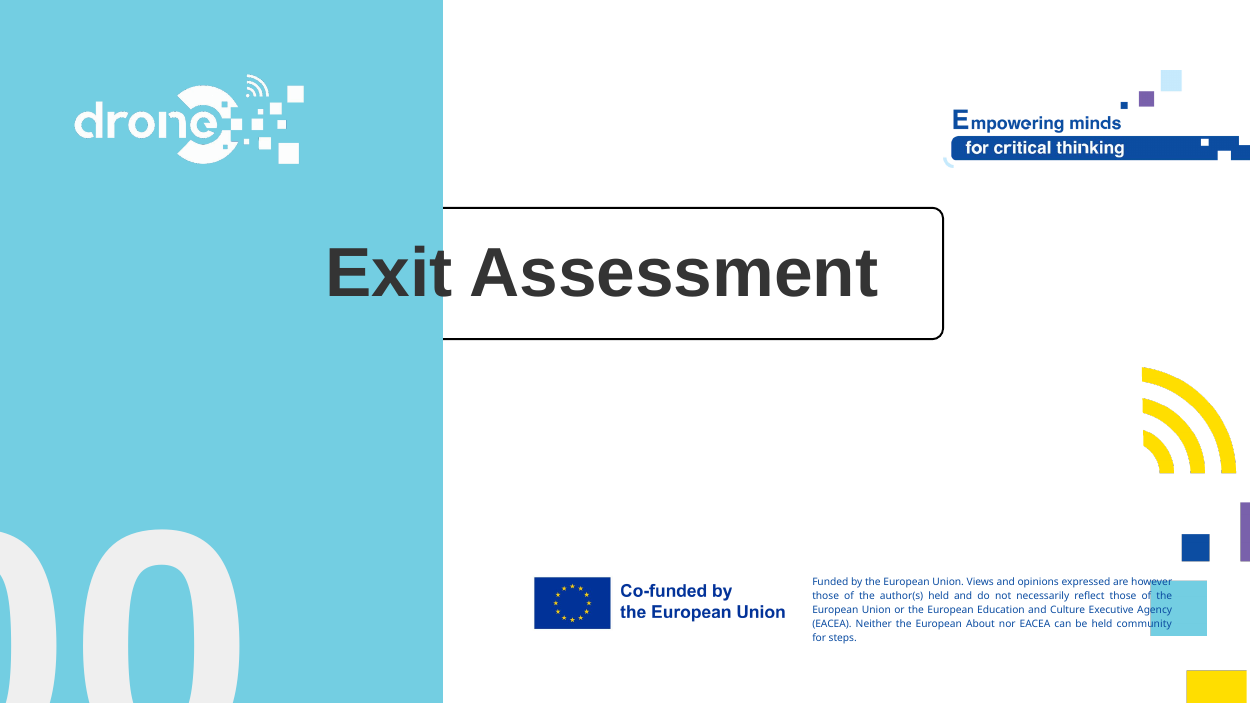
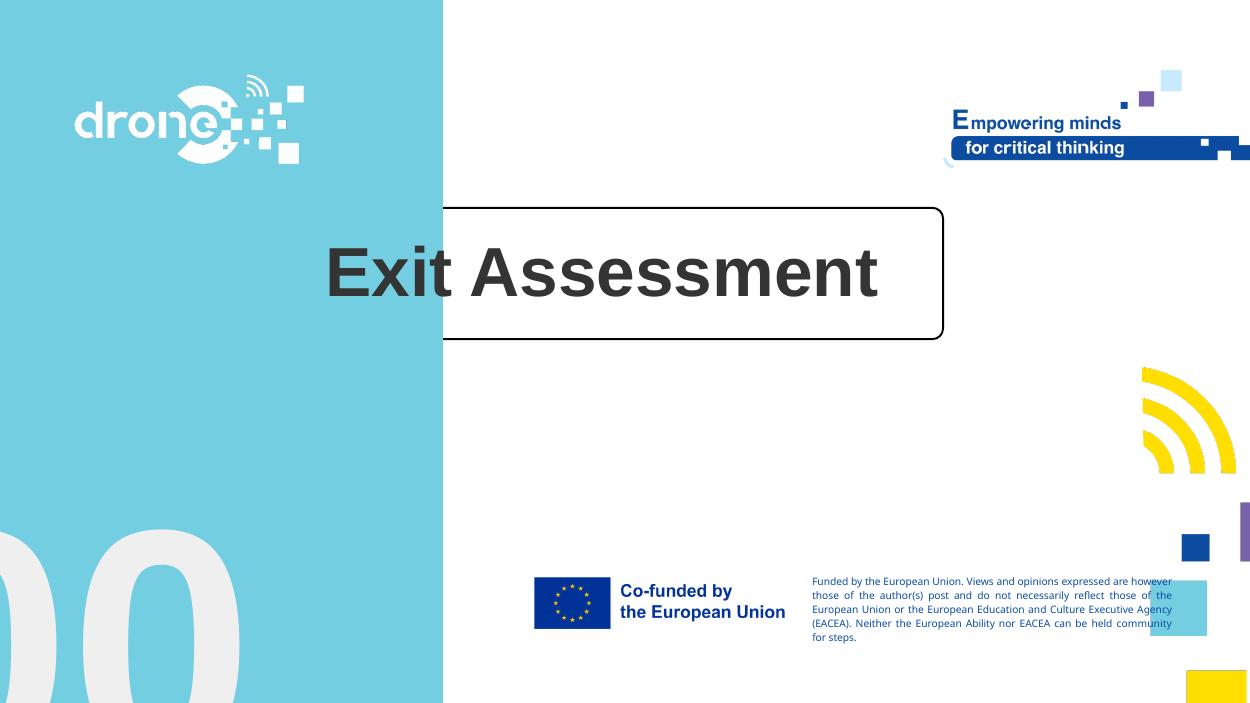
author(s held: held -> post
About: About -> Ability
